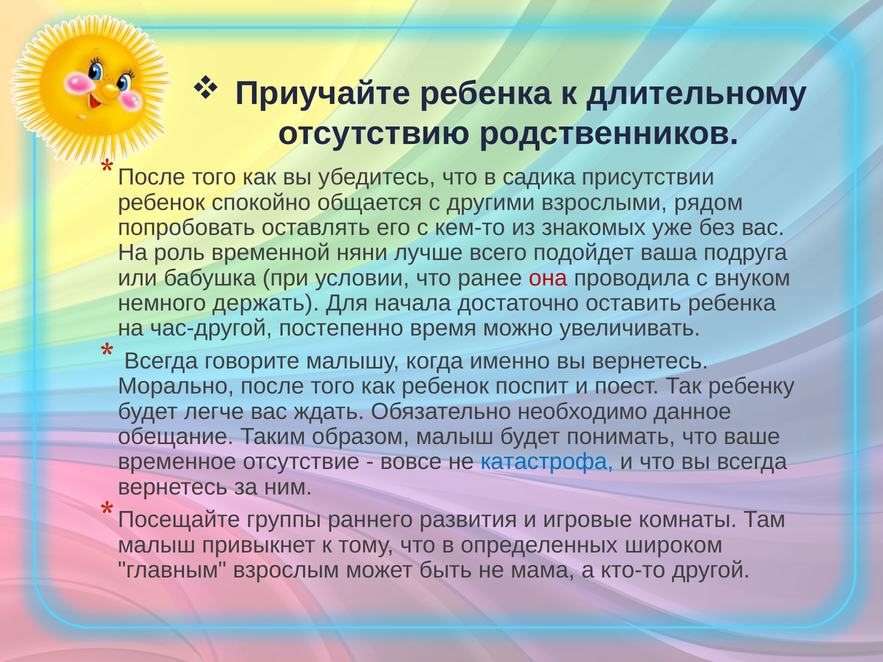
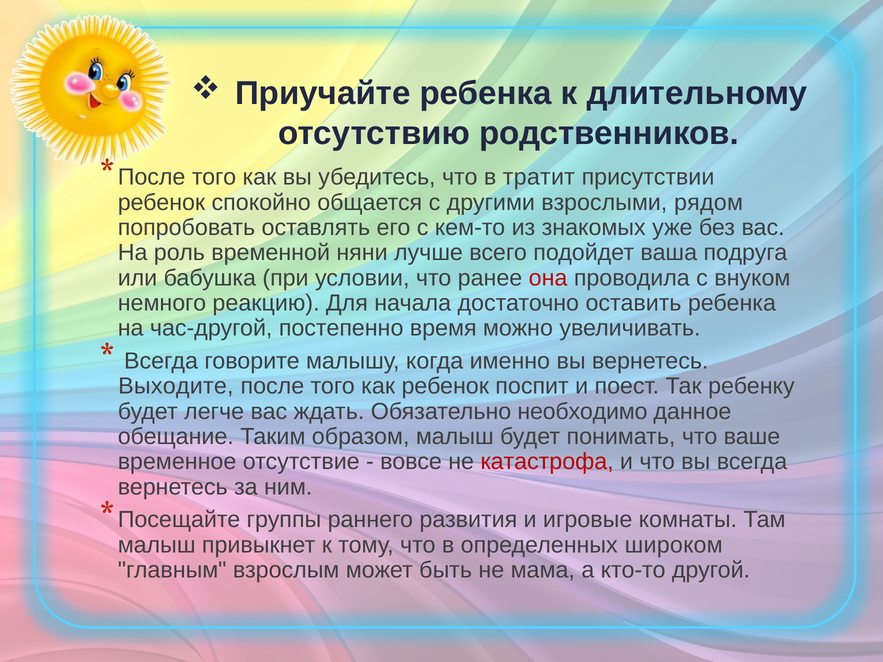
садика: садика -> тратит
держать: держать -> реакцию
Морально: Морально -> Выходите
катастрофа colour: blue -> red
